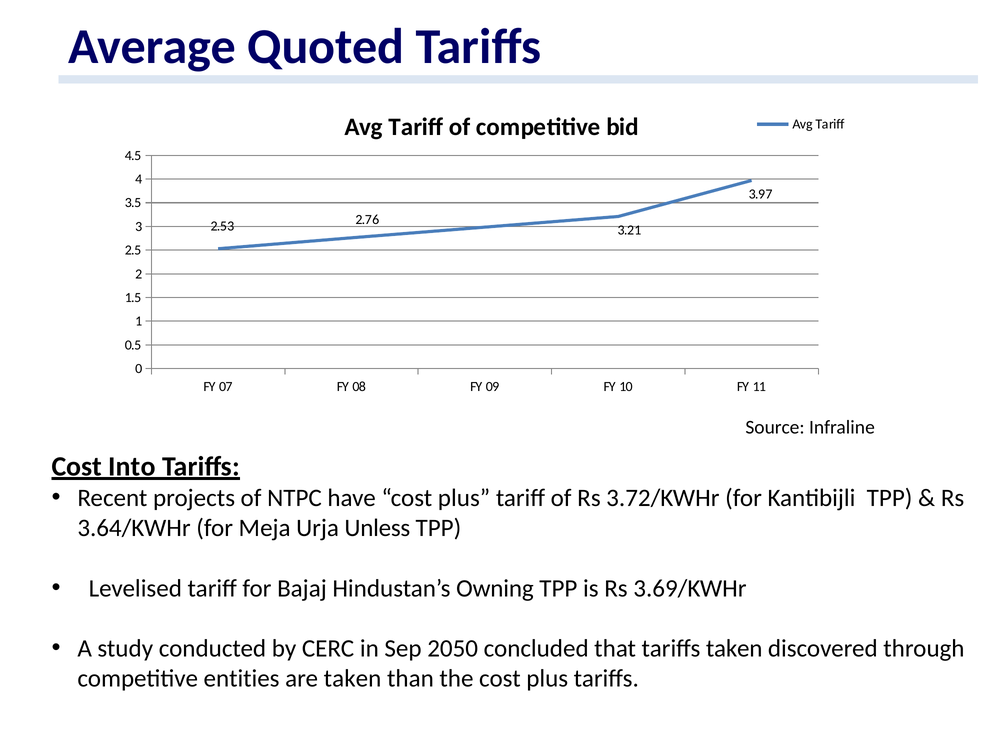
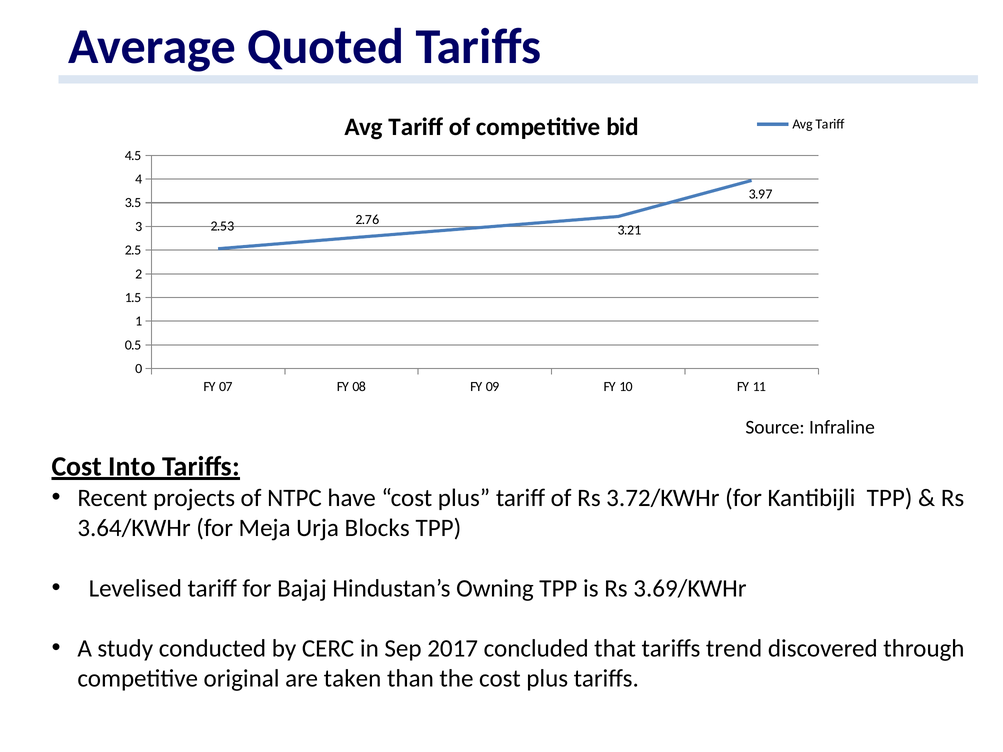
Unless: Unless -> Blocks
2050: 2050 -> 2017
tariffs taken: taken -> trend
entities: entities -> original
